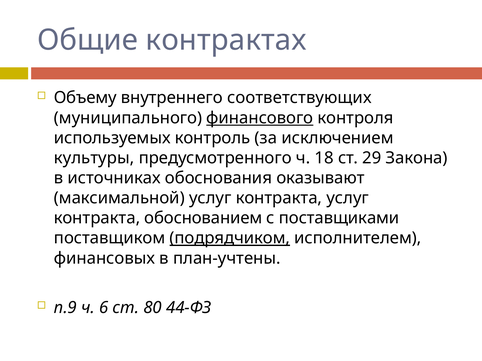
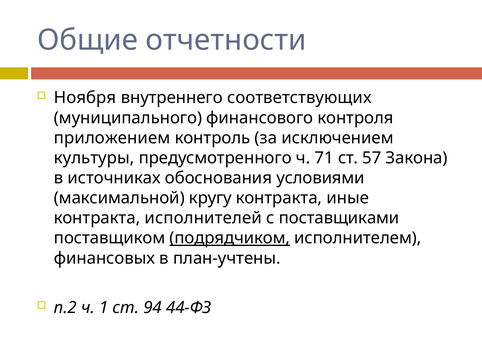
контрактах: контрактах -> отчетности
Объему: Объему -> Ноября
финансового underline: present -> none
используемых: используемых -> приложением
18: 18 -> 71
29: 29 -> 57
оказывают: оказывают -> условиями
максимальной услуг: услуг -> кругу
контракта услуг: услуг -> иные
обоснованием: обоснованием -> исполнителей
п.9: п.9 -> п.2
6: 6 -> 1
80: 80 -> 94
